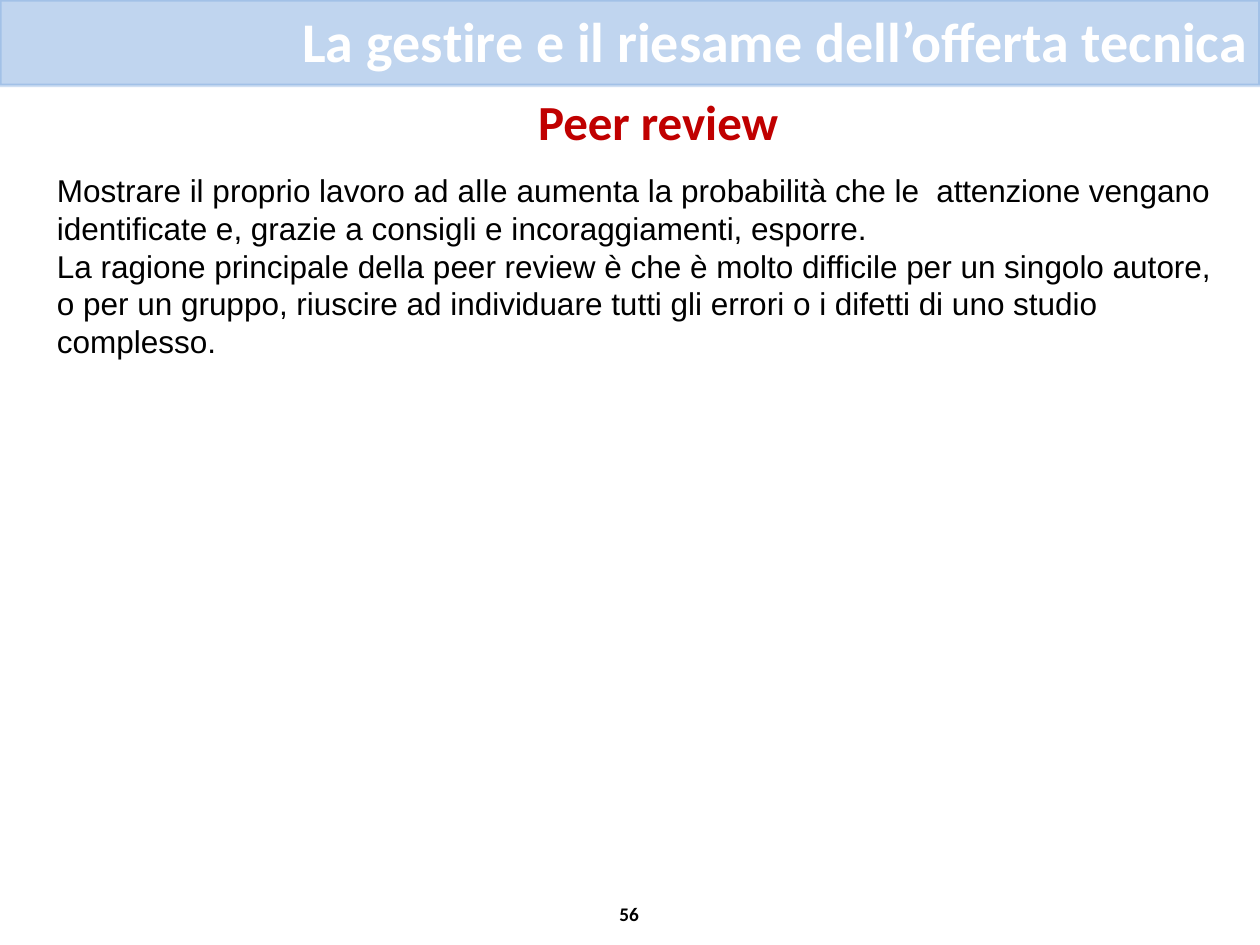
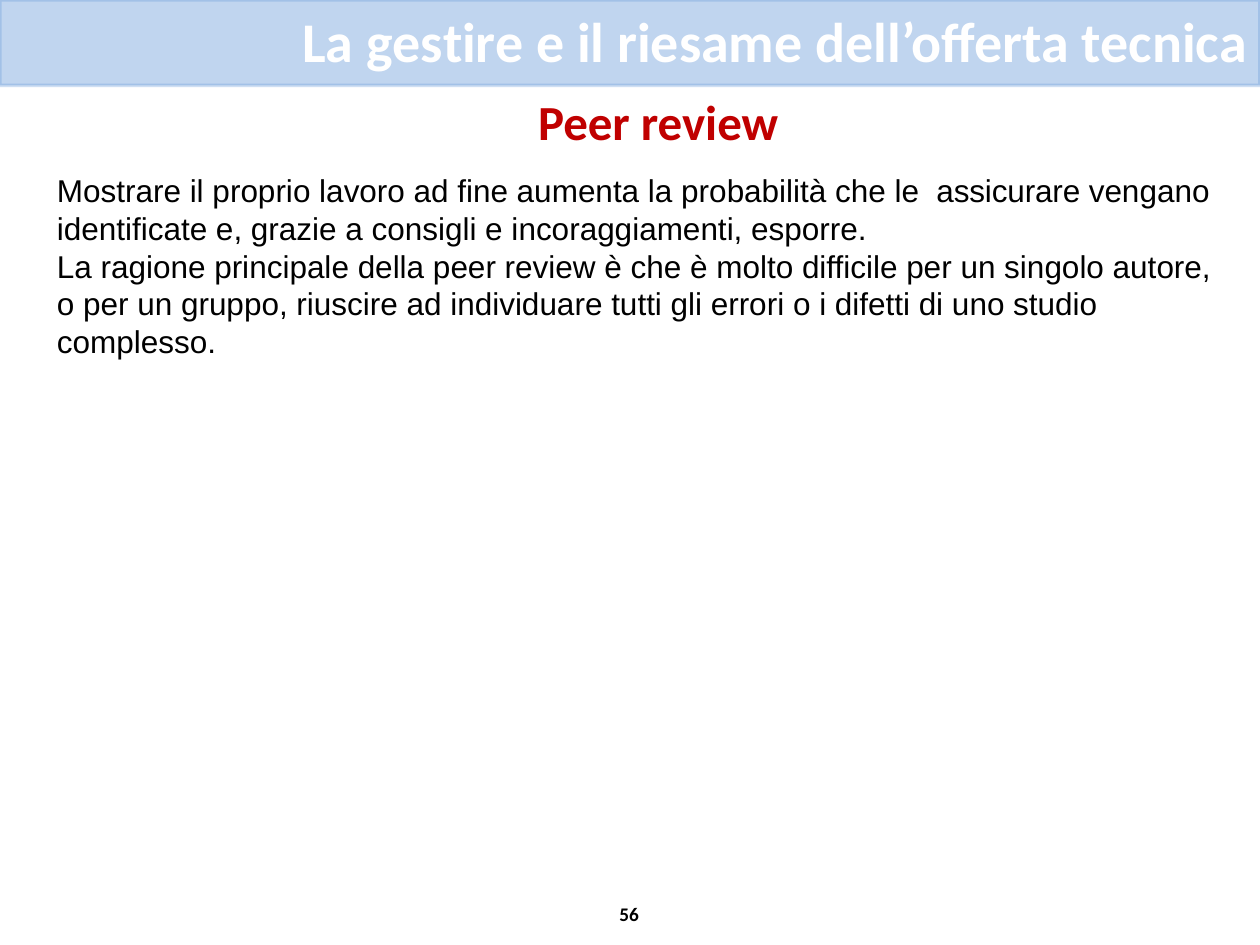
alle: alle -> fine
attenzione: attenzione -> assicurare
